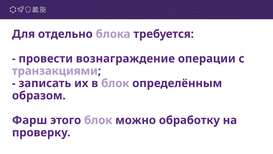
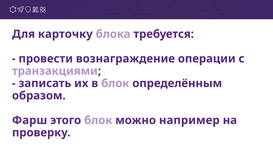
отдельно: отдельно -> карточку
обработку: обработку -> например
